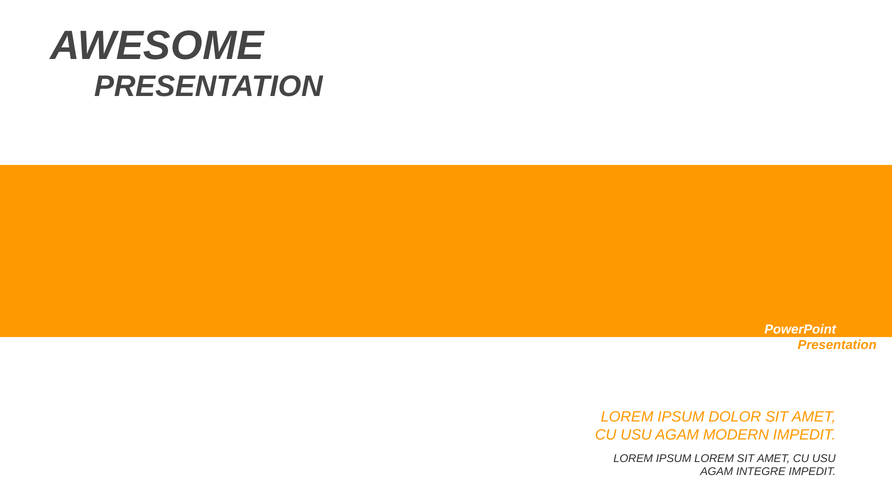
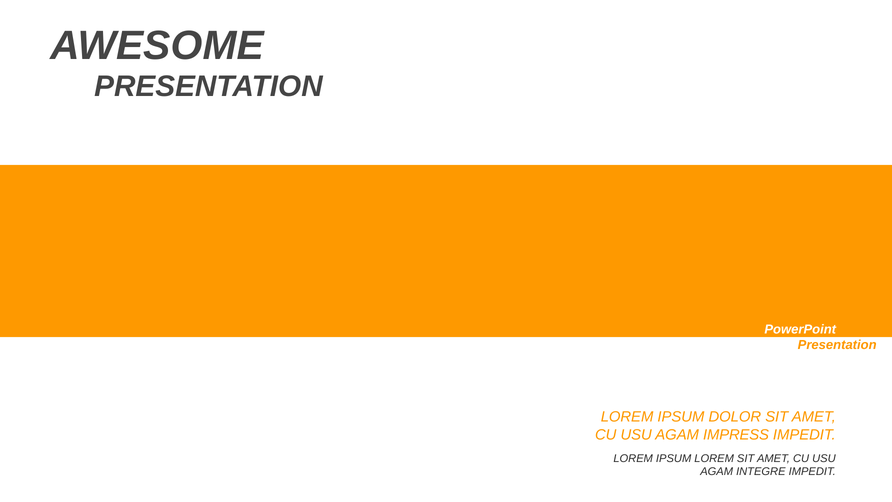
MODERN: MODERN -> IMPRESS
